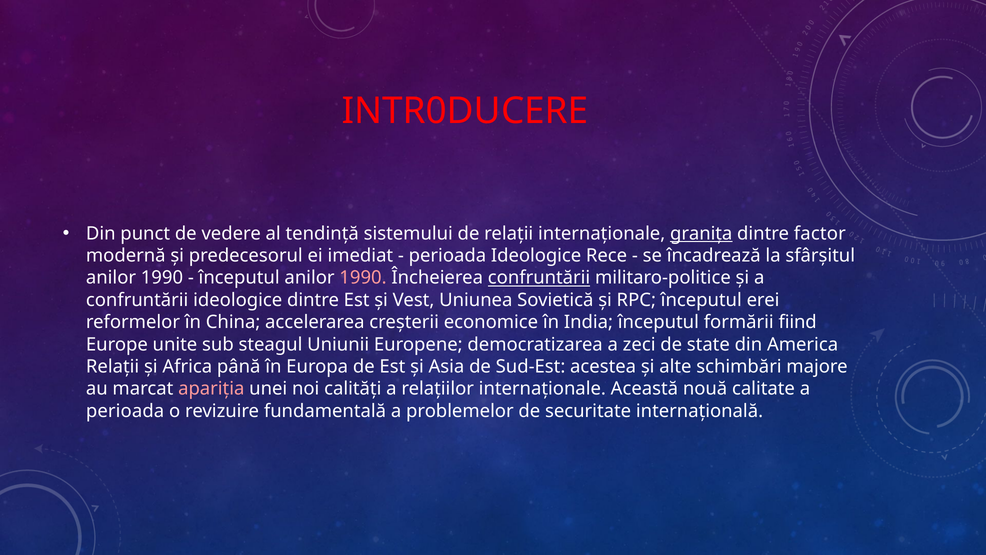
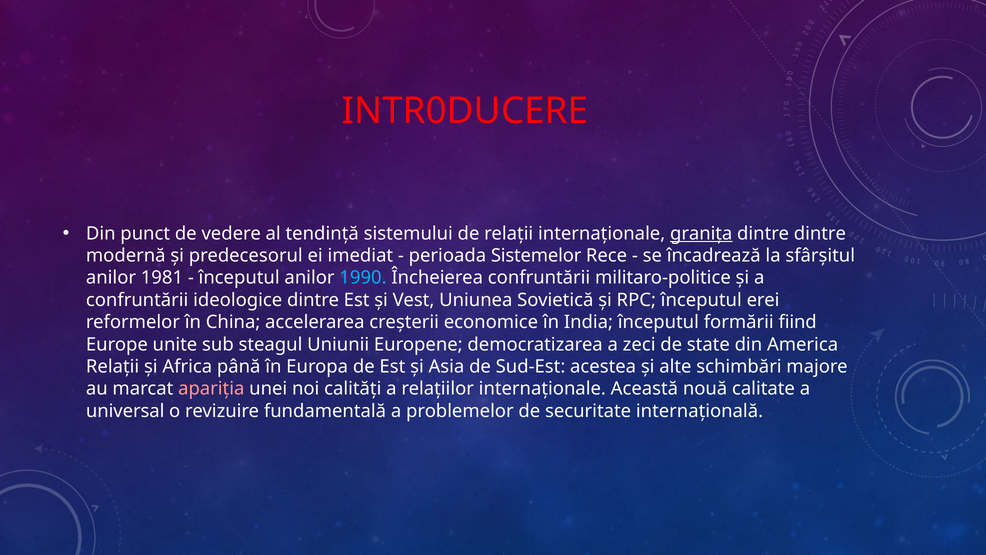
dintre factor: factor -> dintre
perioada Ideologice: Ideologice -> Sistemelor
1990 at (162, 278): 1990 -> 1981
1990 at (363, 278) colour: pink -> light blue
confruntării at (539, 278) underline: present -> none
perioada at (125, 411): perioada -> universal
